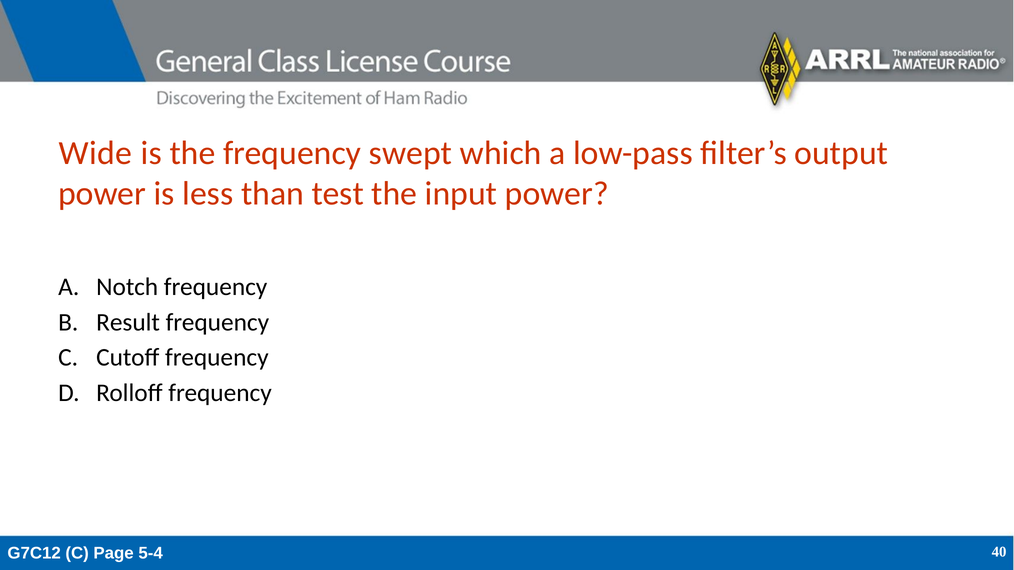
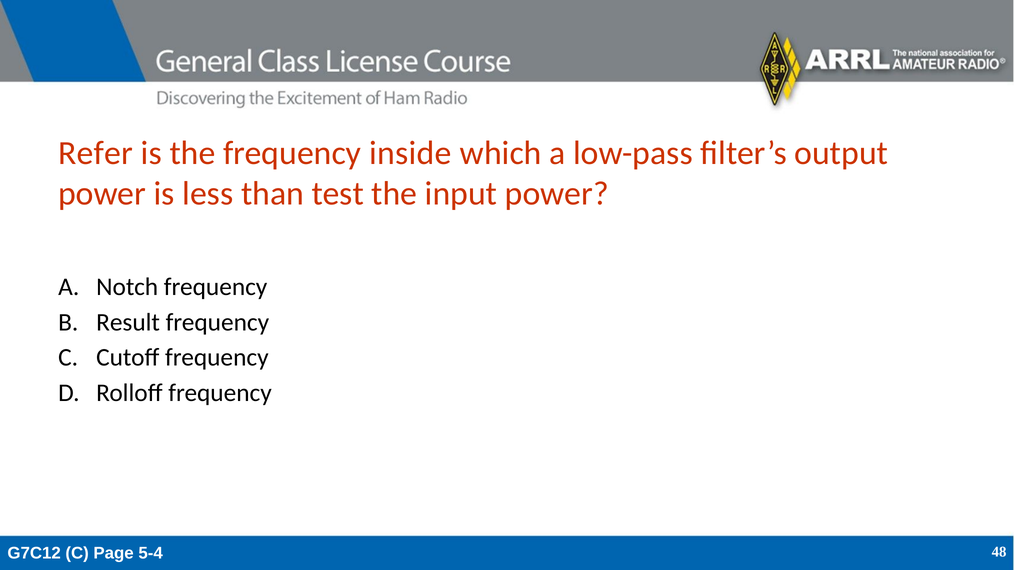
Wide: Wide -> Refer
swept: swept -> inside
40: 40 -> 48
